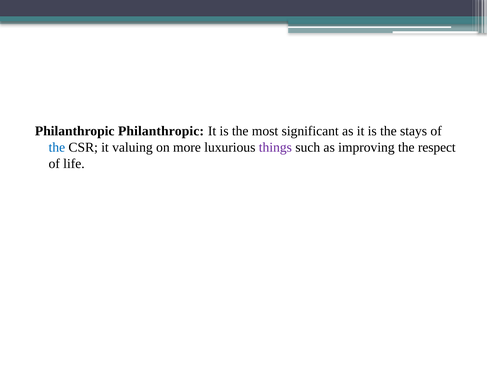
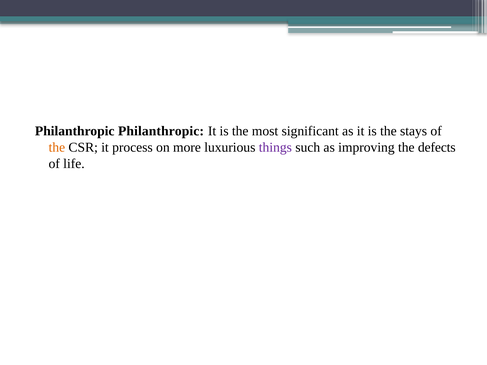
the at (57, 148) colour: blue -> orange
valuing: valuing -> process
respect: respect -> defects
